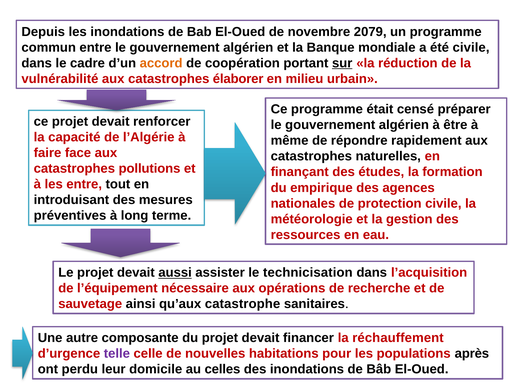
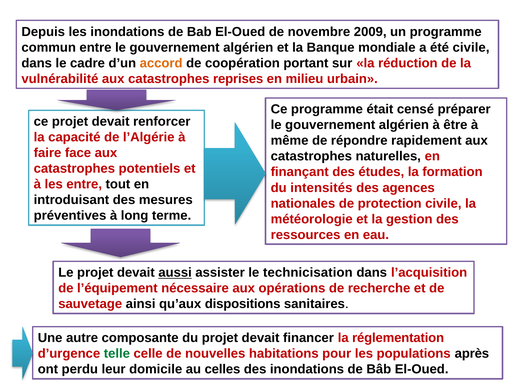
2079: 2079 -> 2009
sur underline: present -> none
élaborer: élaborer -> reprises
pollutions: pollutions -> potentiels
empirique: empirique -> intensités
catastrophe: catastrophe -> dispositions
réchauffement: réchauffement -> réglementation
telle colour: purple -> green
